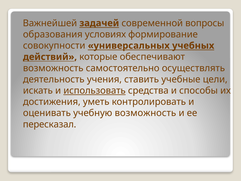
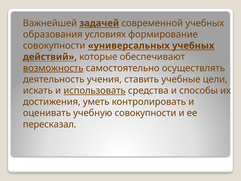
современной вопросы: вопросы -> учебных
возможность at (53, 68) underline: none -> present
учебную возможность: возможность -> совокупности
